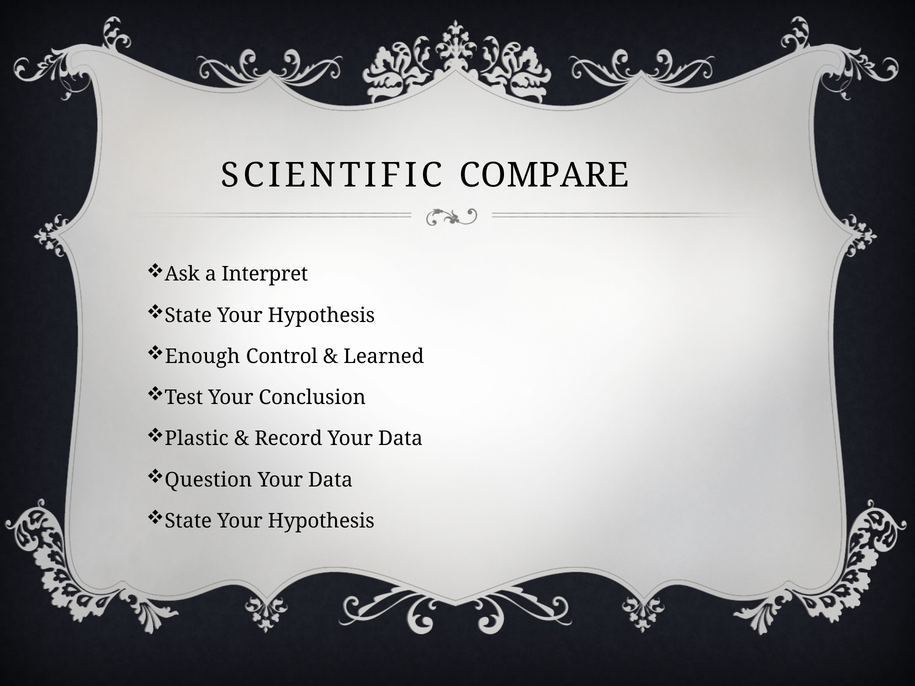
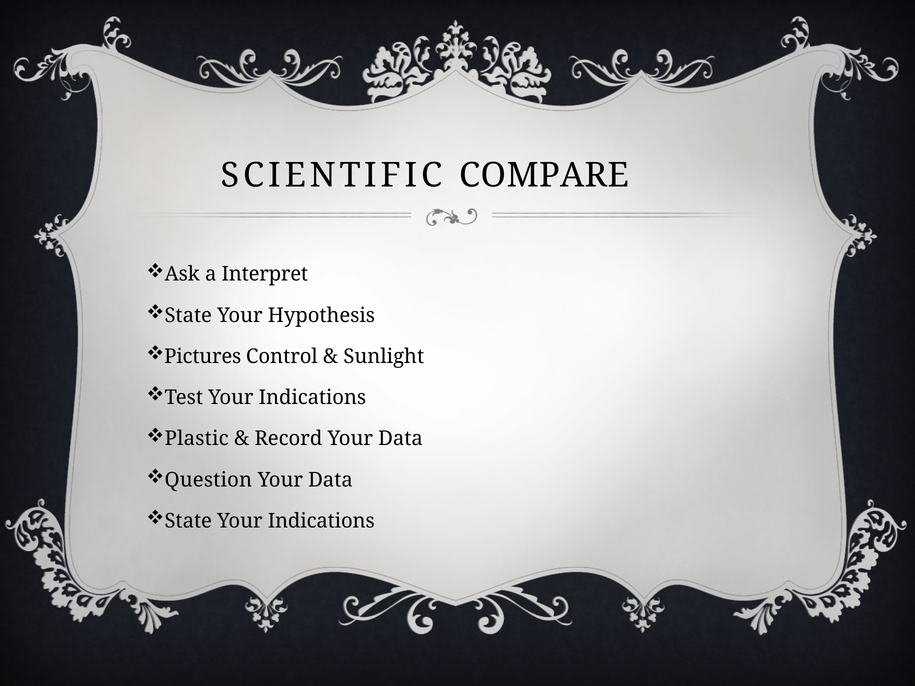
Enough: Enough -> Pictures
Learned: Learned -> Sunlight
Test Your Conclusion: Conclusion -> Indications
Hypothesis at (321, 521): Hypothesis -> Indications
